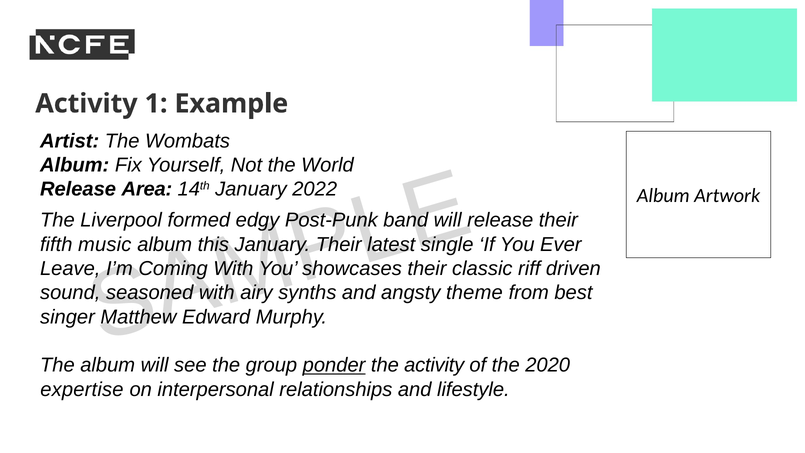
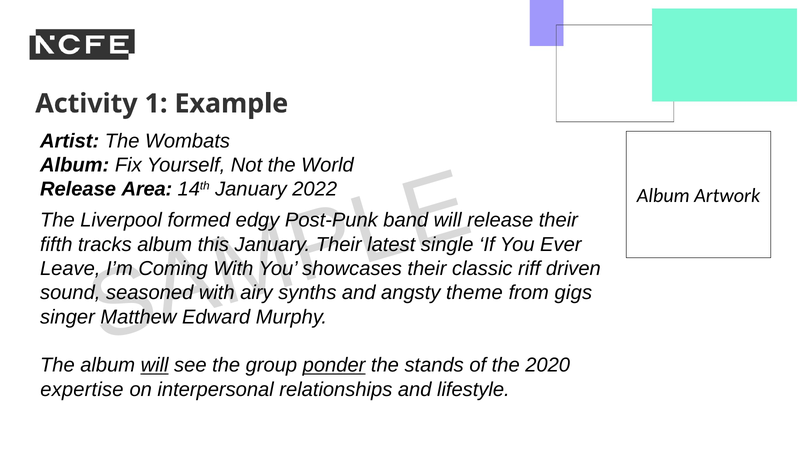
music: music -> tracks
best: best -> gigs
will at (155, 365) underline: none -> present
the activity: activity -> stands
